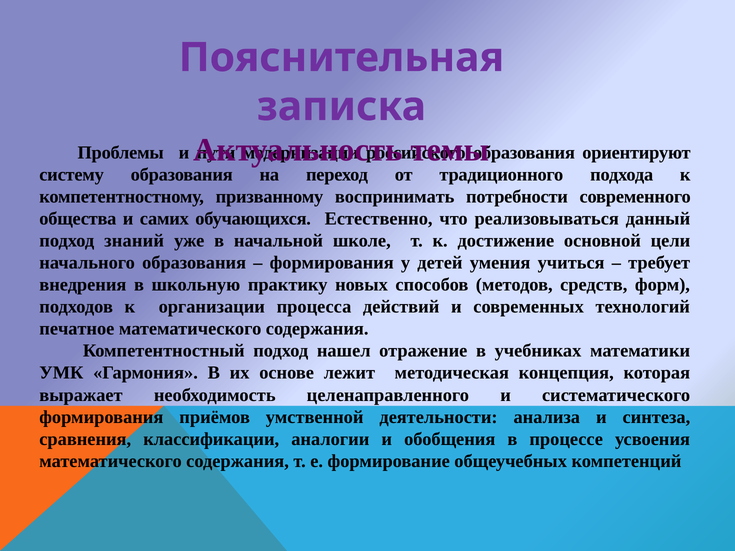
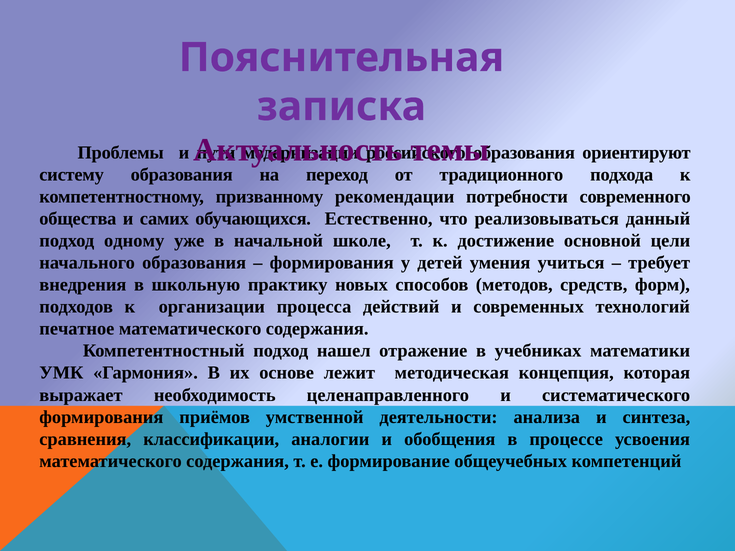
воспринимать: воспринимать -> рекомендации
знаний: знаний -> одному
